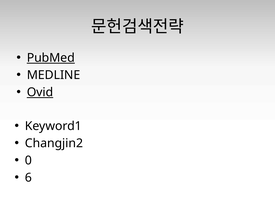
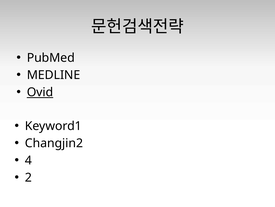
PubMed underline: present -> none
0: 0 -> 4
6: 6 -> 2
